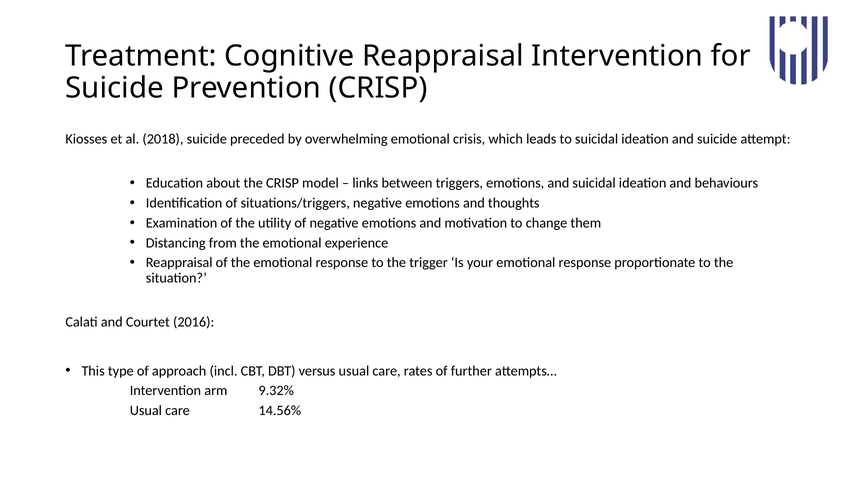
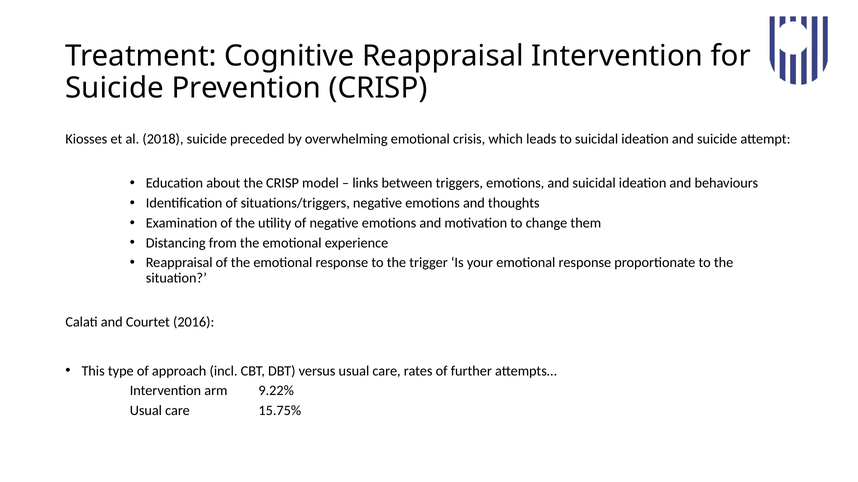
9.32%: 9.32% -> 9.22%
14.56%: 14.56% -> 15.75%
